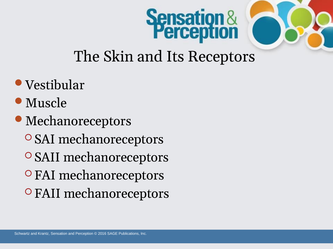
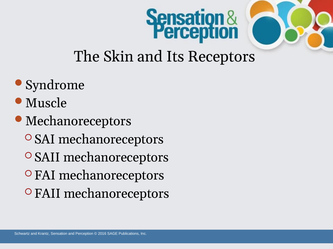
Vestibular: Vestibular -> Syndrome
